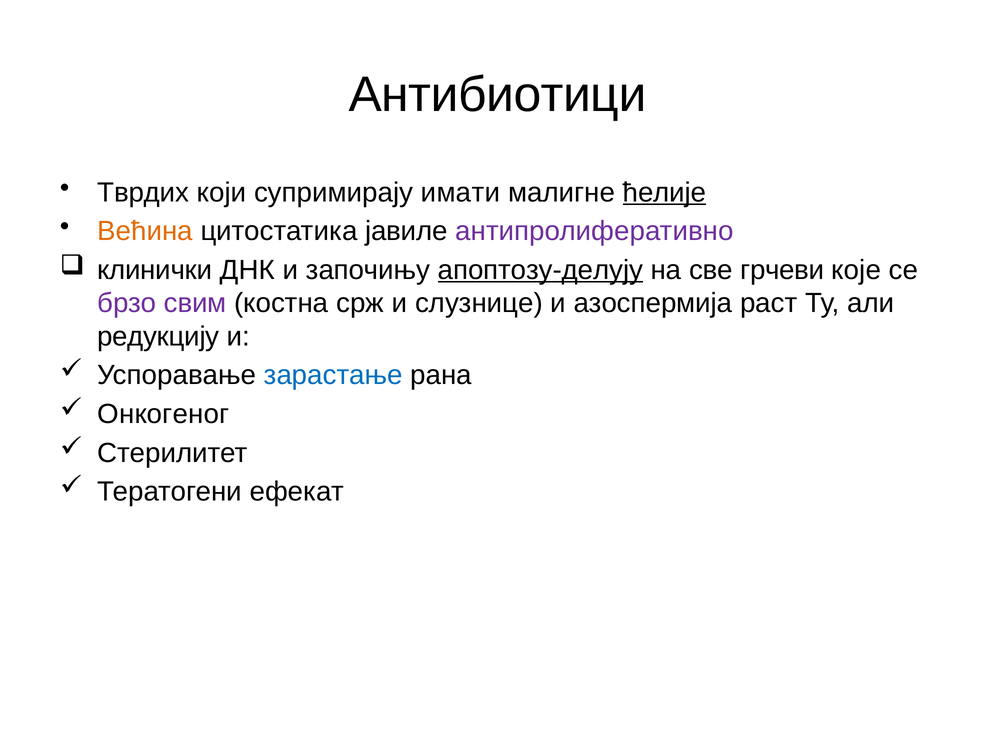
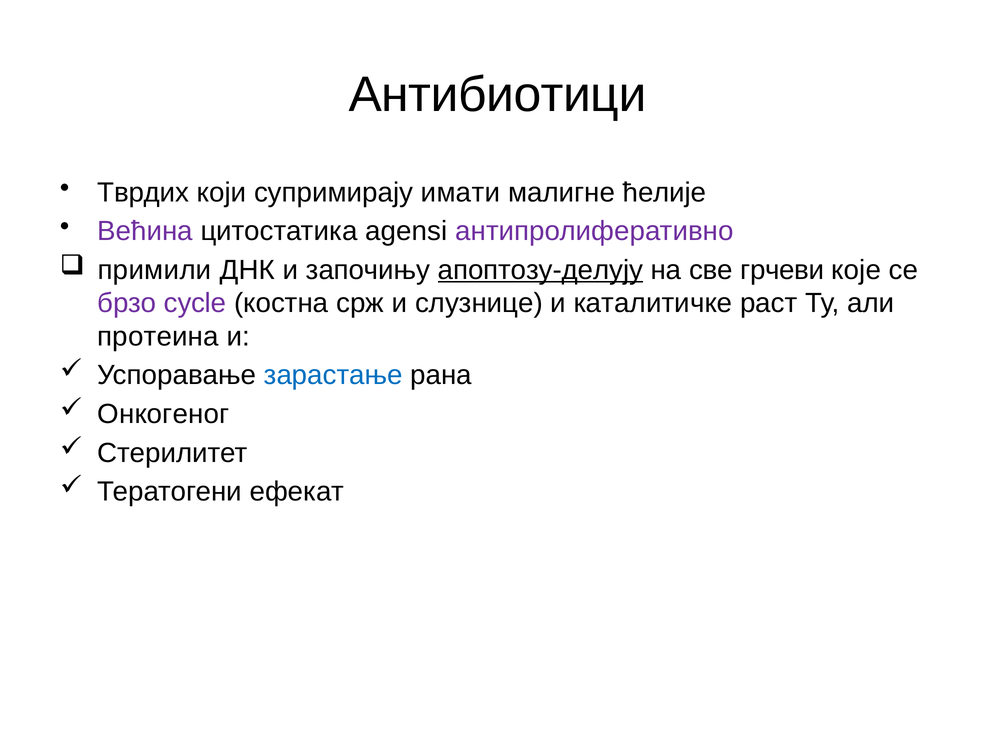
ћелије underline: present -> none
Већина colour: orange -> purple
јавиле: јавиле -> agensi
клинички: клинички -> примили
свим: свим -> cycle
азоспермија: азоспермија -> каталитичке
редукцију: редукцију -> протеина
